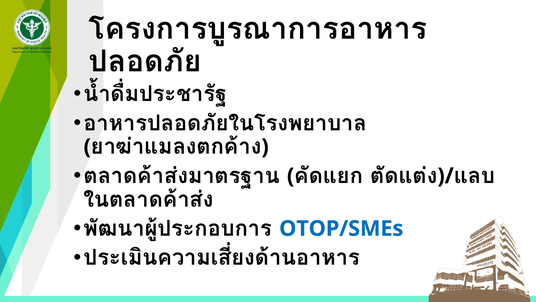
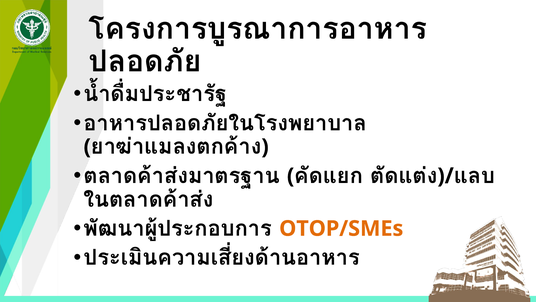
OTOP/SMEs colour: blue -> orange
